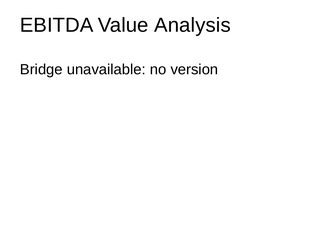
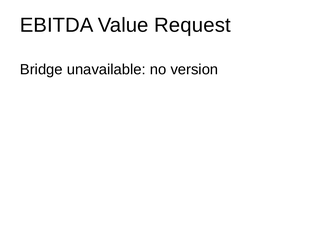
Analysis: Analysis -> Request
